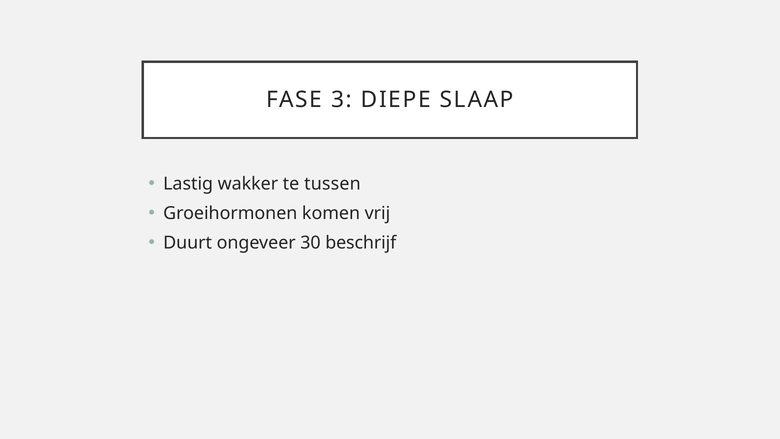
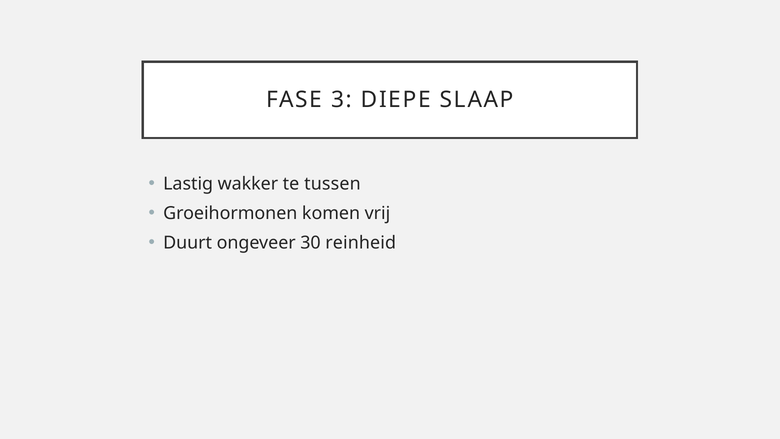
beschrijf: beschrijf -> reinheid
